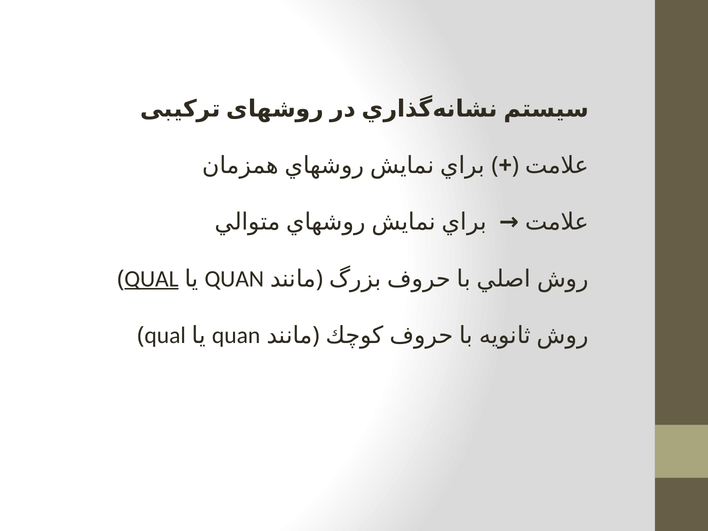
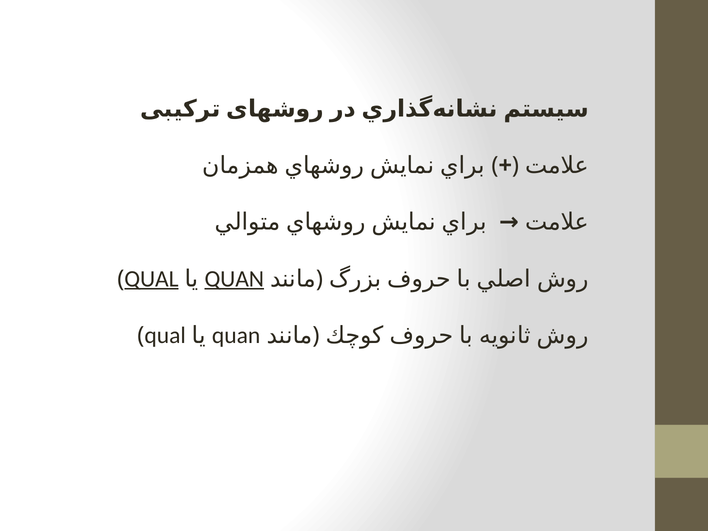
QUAN at (234, 279) underline: none -> present
